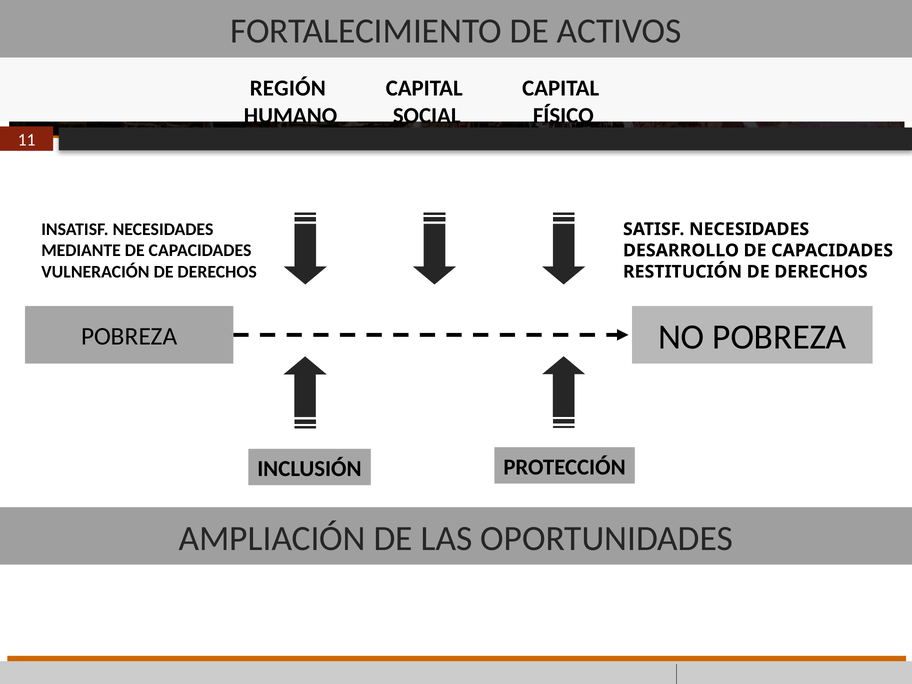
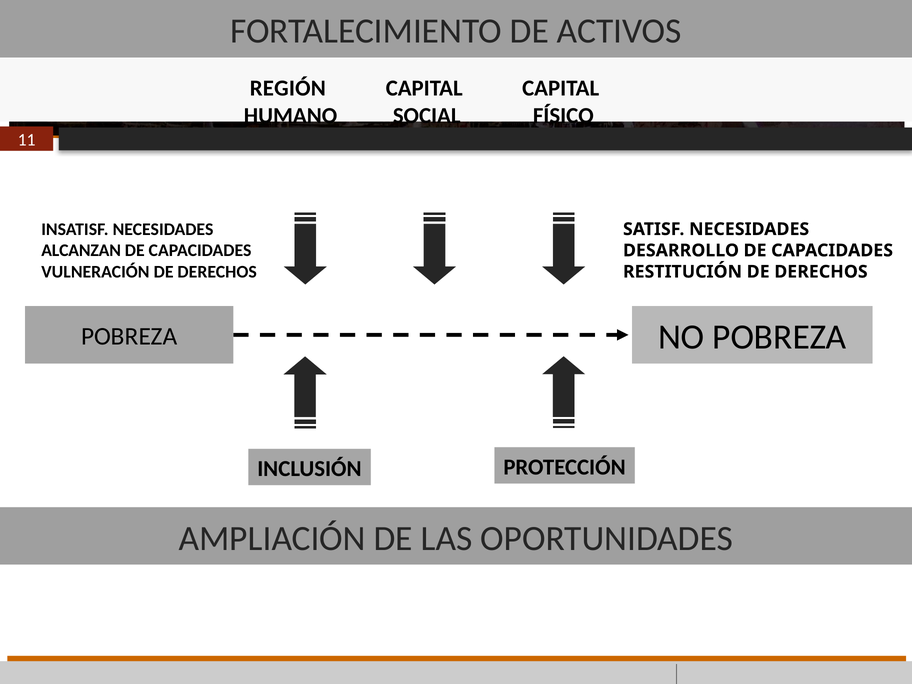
MEDIANTE: MEDIANTE -> ALCANZAN
